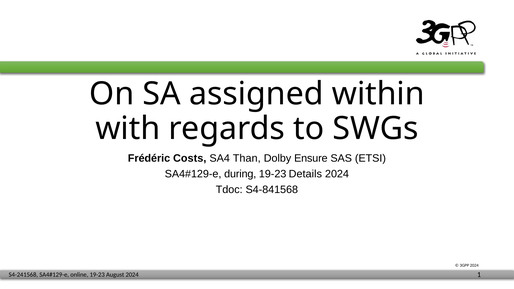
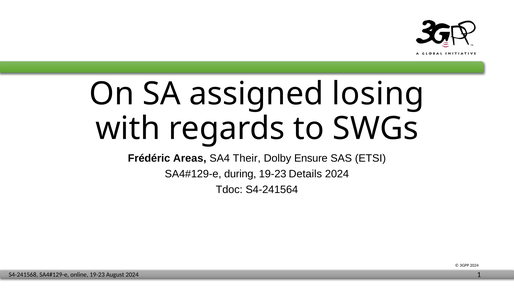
within: within -> losing
Costs: Costs -> Areas
Than: Than -> Their
S4-841568: S4-841568 -> S4-241564
